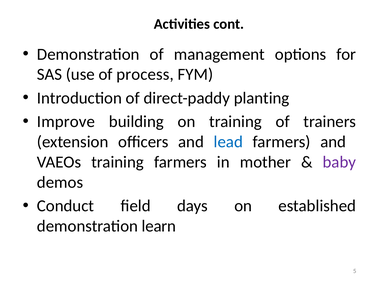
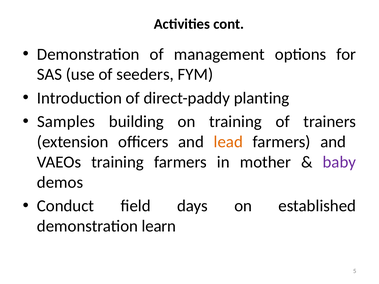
process: process -> seeders
Improve: Improve -> Samples
lead colour: blue -> orange
